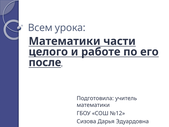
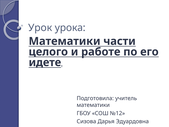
Всем: Всем -> Урок
после: после -> идете
